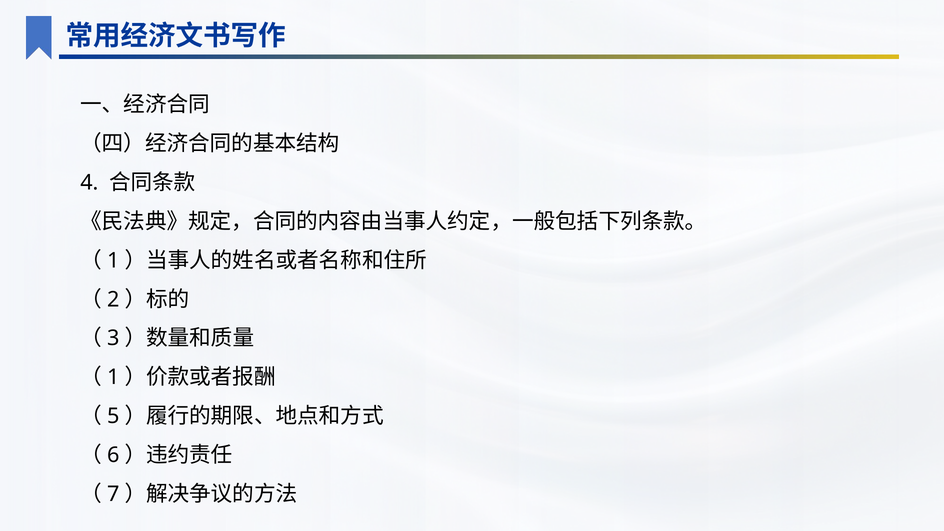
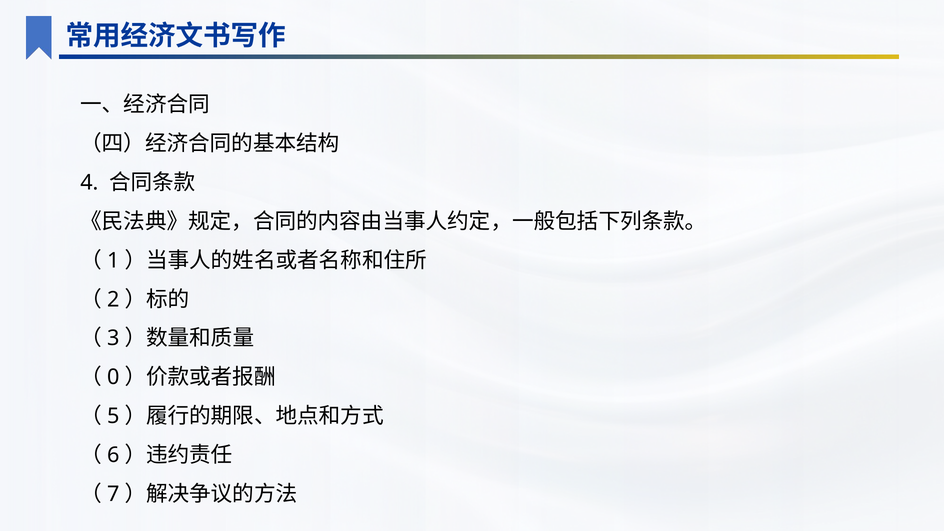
1 at (113, 377): 1 -> 0
